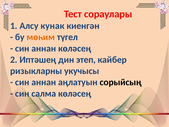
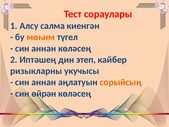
кунак: кунак -> салма
сорыйсың colour: black -> orange
салма: салма -> өйрән
